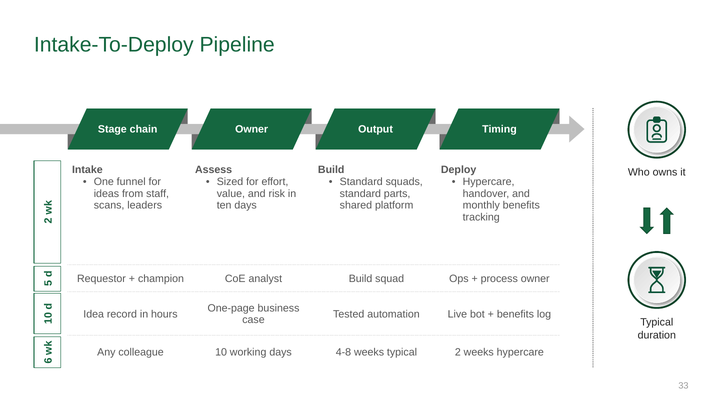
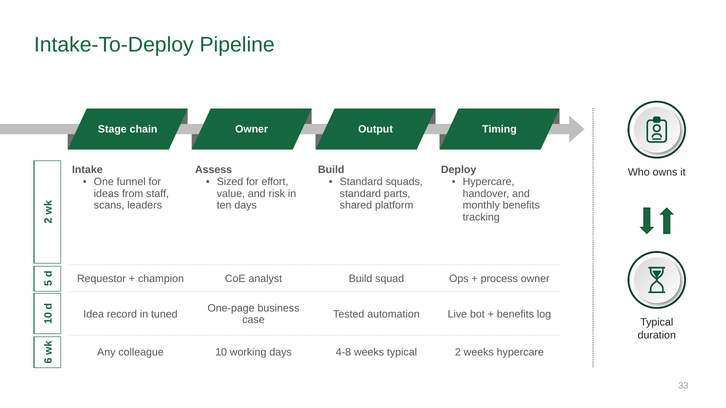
hours: hours -> tuned
